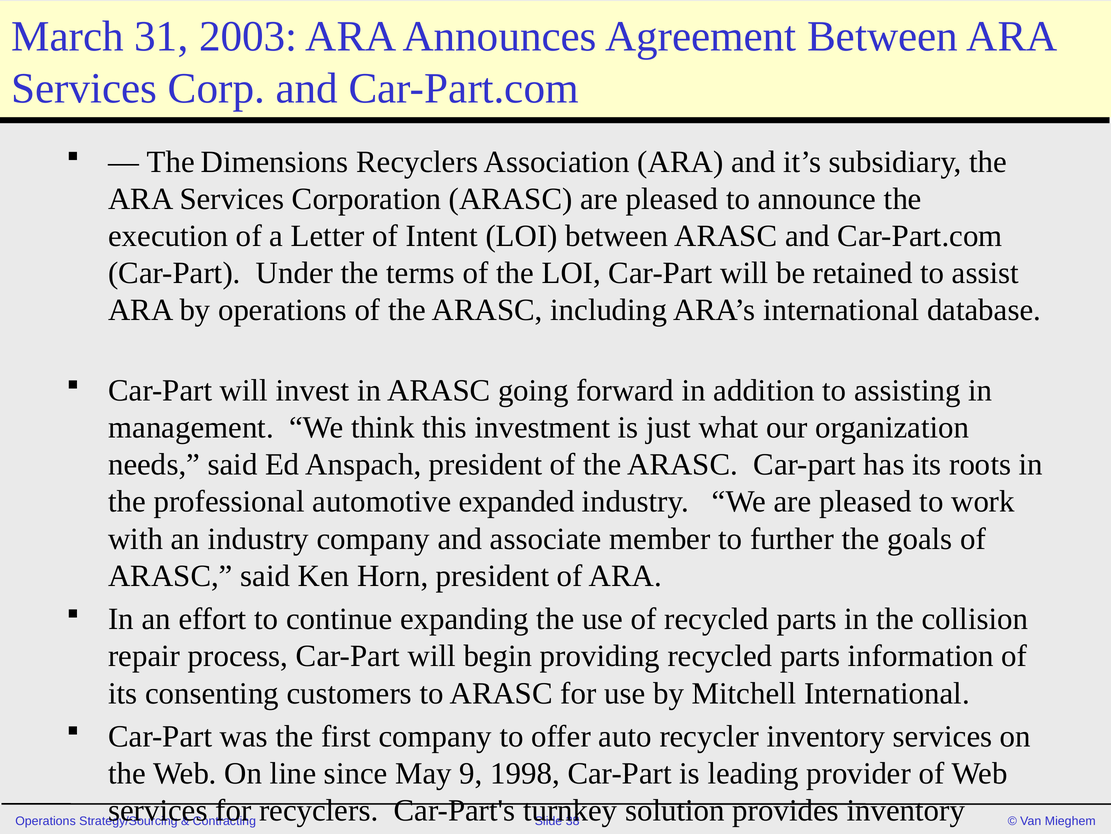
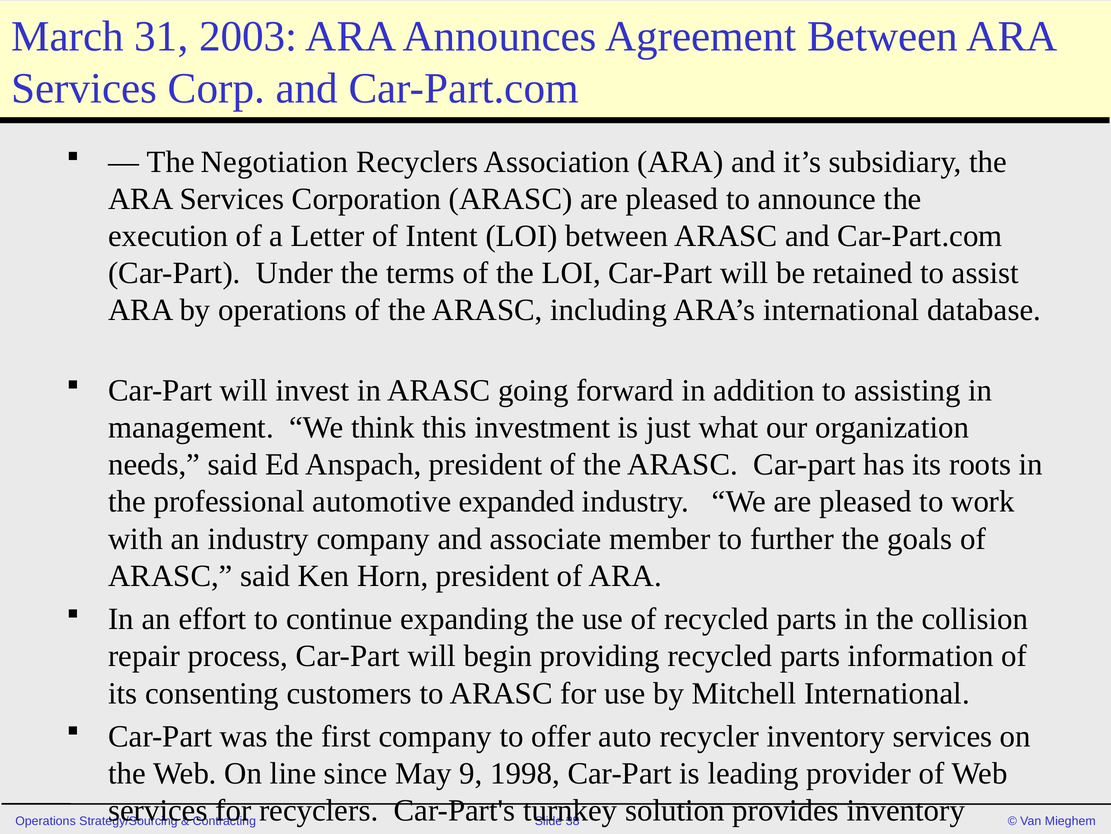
Dimensions: Dimensions -> Negotiation
